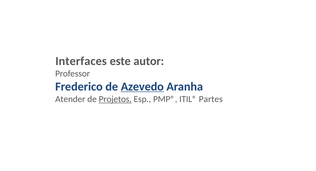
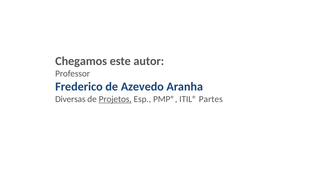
Interfaces: Interfaces -> Chegamos
Azevedo underline: present -> none
Atender: Atender -> Diversas
